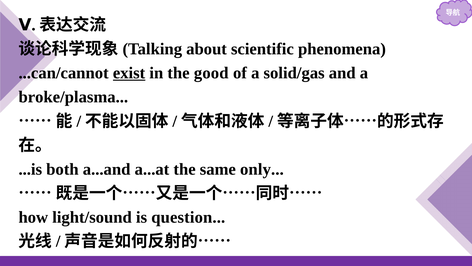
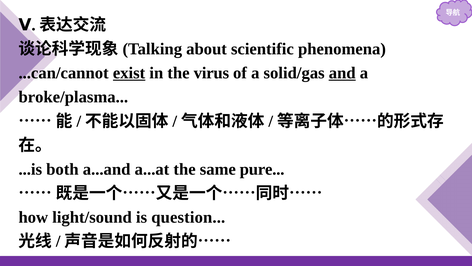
good: good -> virus
and underline: none -> present
only: only -> pure
